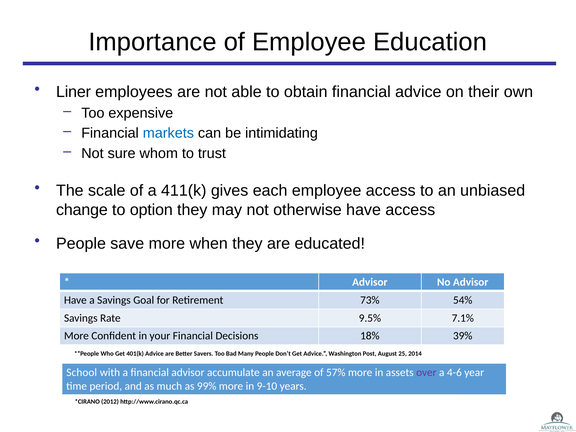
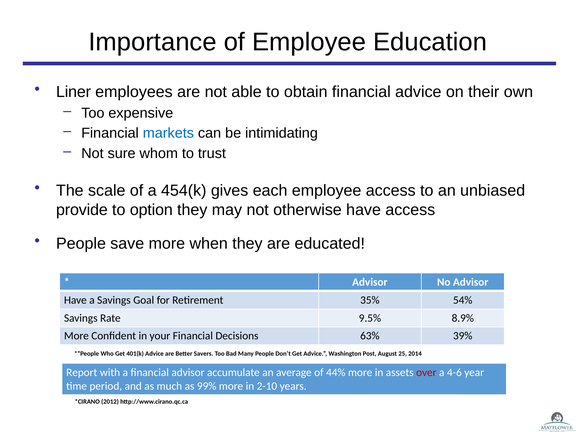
411(k: 411(k -> 454(k
change: change -> provide
73%: 73% -> 35%
7.1%: 7.1% -> 8.9%
18%: 18% -> 63%
School: School -> Report
57%: 57% -> 44%
over colour: purple -> red
9-10: 9-10 -> 2-10
